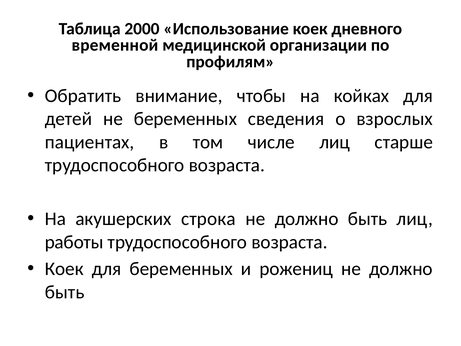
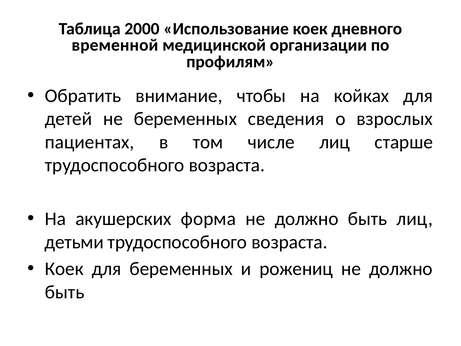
строка: строка -> форма
работы: работы -> детьми
